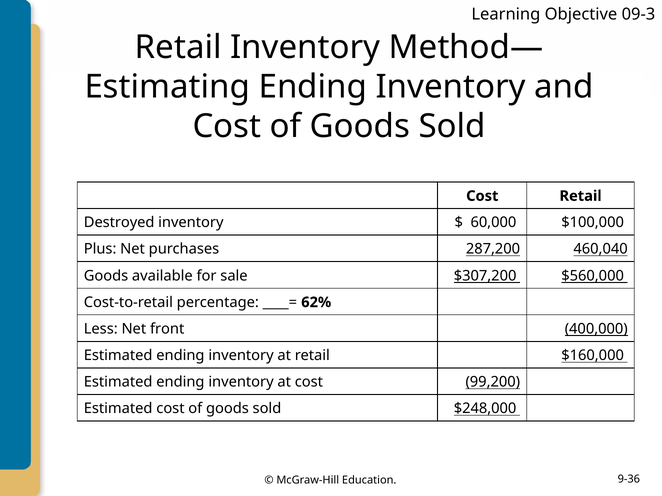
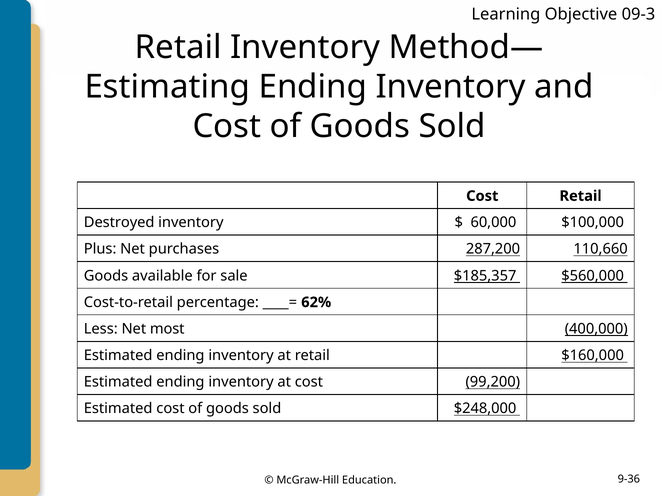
460,040: 460,040 -> 110,660
$307,200: $307,200 -> $185,357
front: front -> most
